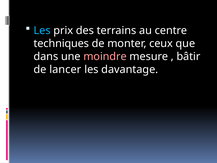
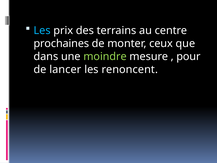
techniques: techniques -> prochaines
moindre colour: pink -> light green
bâtir: bâtir -> pour
davantage: davantage -> renoncent
